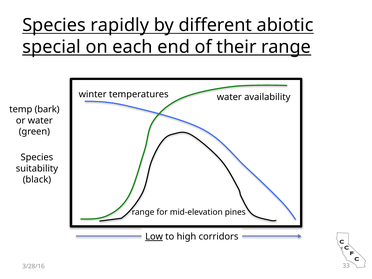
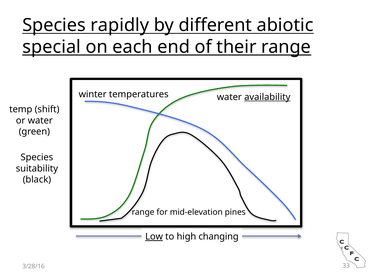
availability underline: none -> present
bark: bark -> shift
corridors: corridors -> changing
